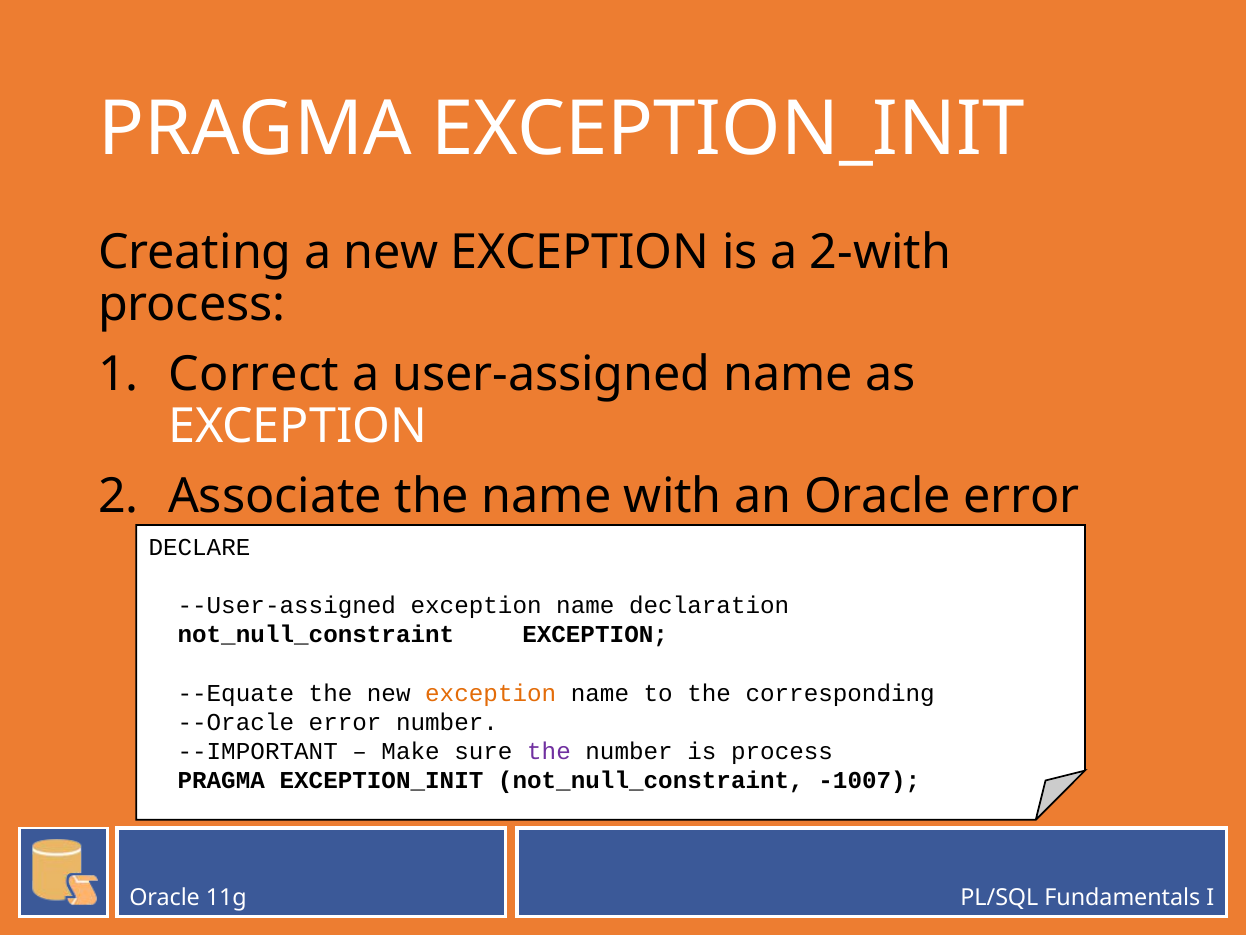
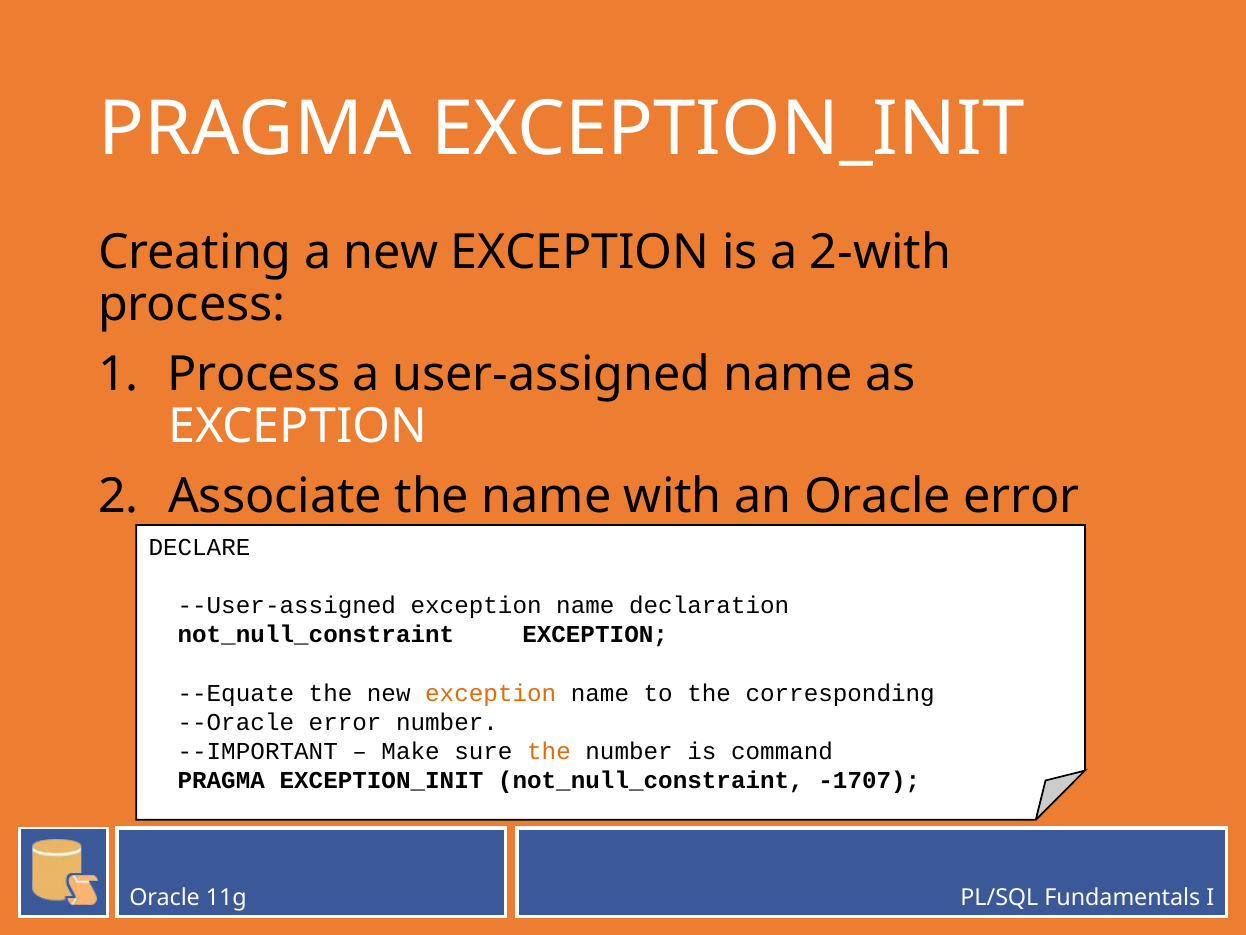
Correct at (254, 374): Correct -> Process
the at (549, 751) colour: purple -> orange
is process: process -> command
-1007: -1007 -> -1707
